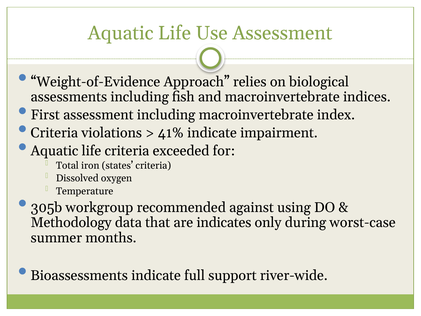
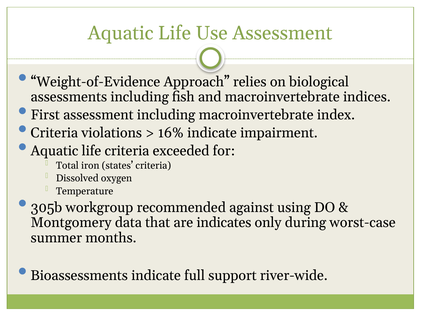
41%: 41% -> 16%
Methodology: Methodology -> Montgomery
